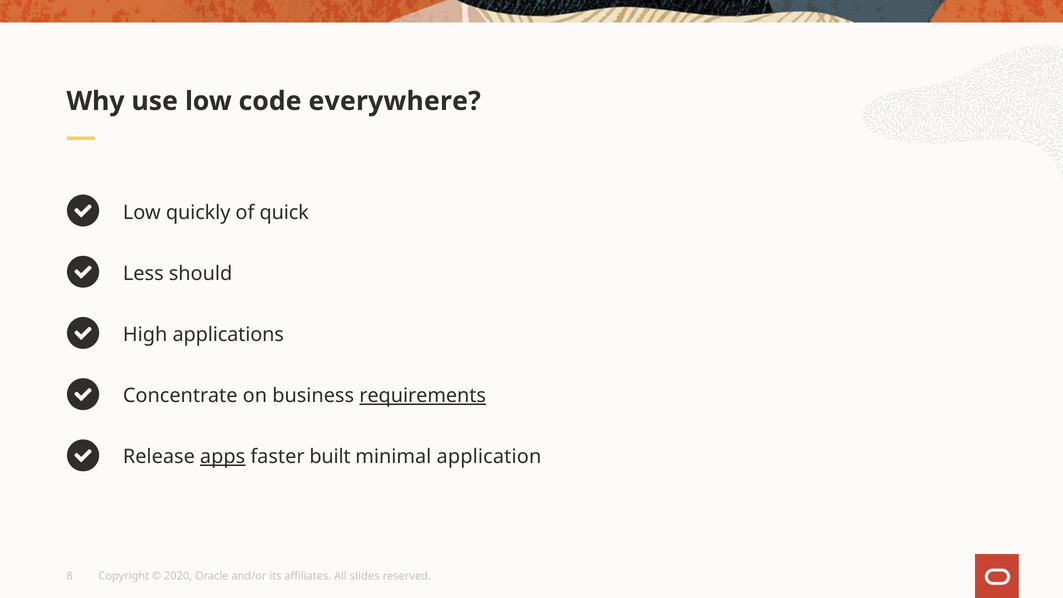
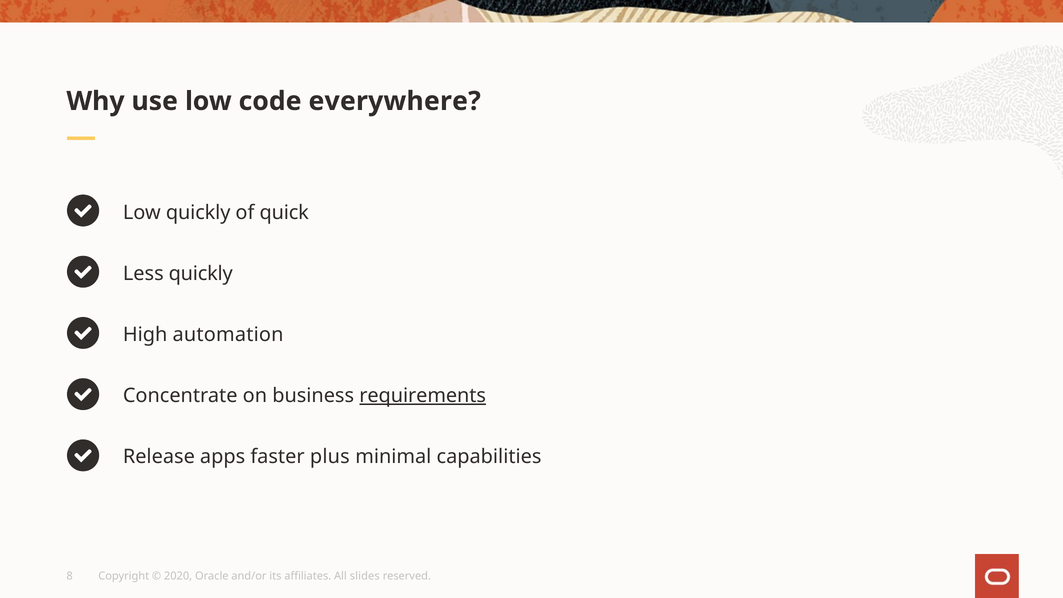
Less should: should -> quickly
applications: applications -> automation
apps underline: present -> none
built: built -> plus
application: application -> capabilities
